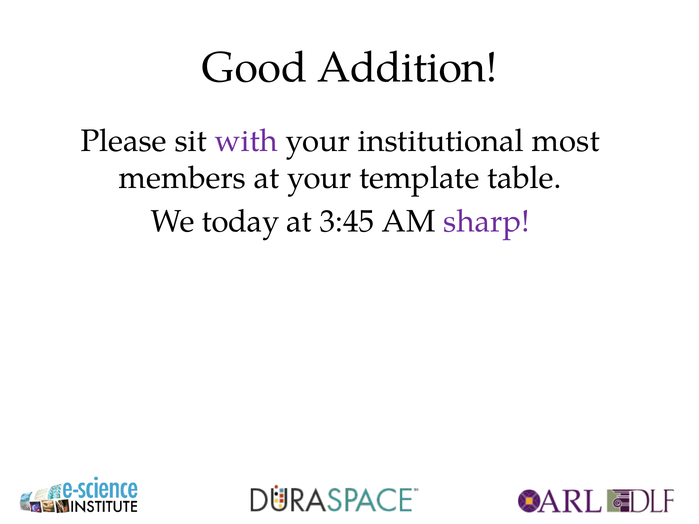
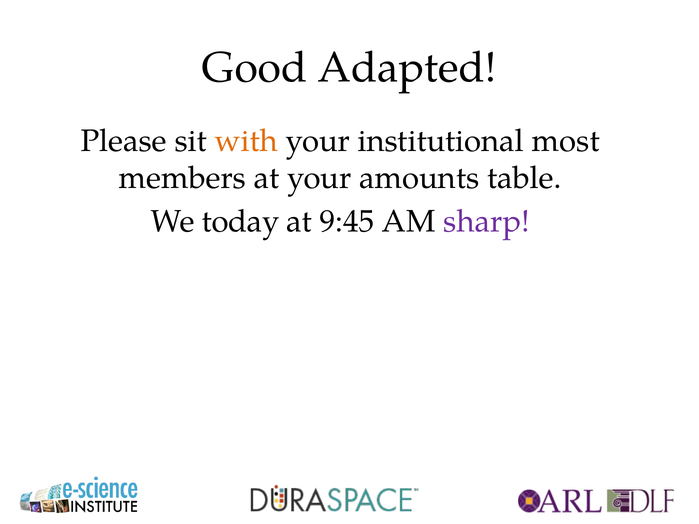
Addition: Addition -> Adapted
with colour: purple -> orange
template: template -> amounts
3:45: 3:45 -> 9:45
